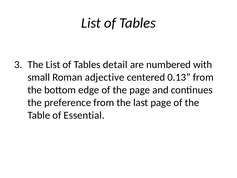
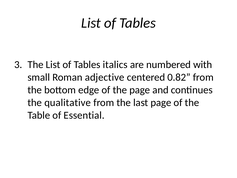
detail: detail -> italics
0.13: 0.13 -> 0.82
preference: preference -> qualitative
